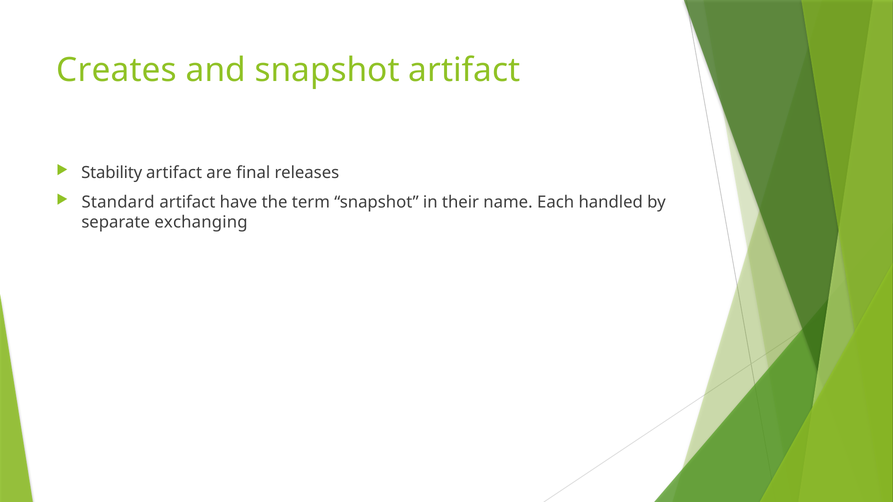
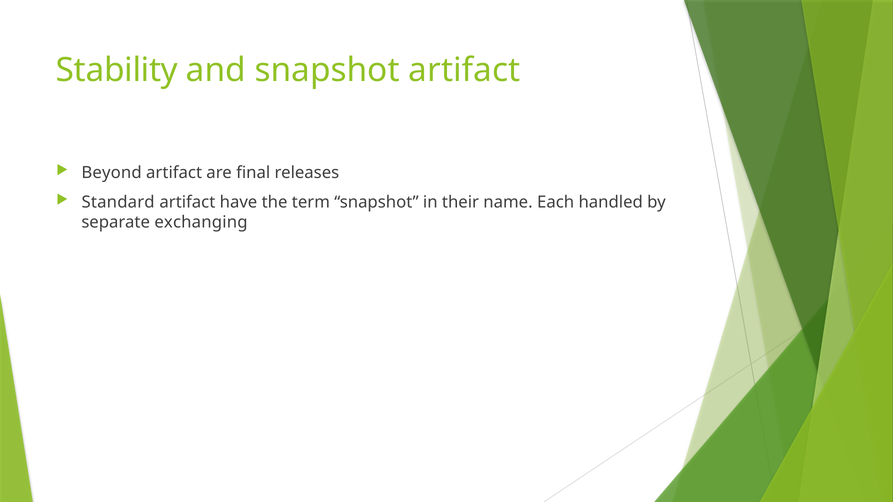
Creates: Creates -> Stability
Stability: Stability -> Beyond
